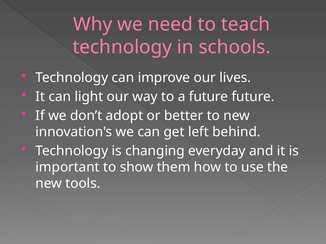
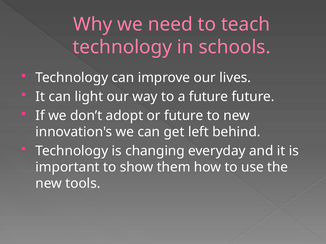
or better: better -> future
